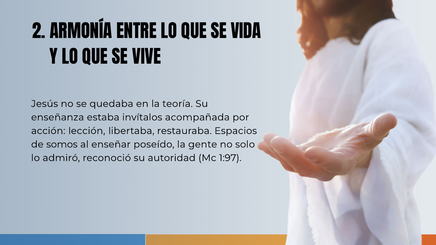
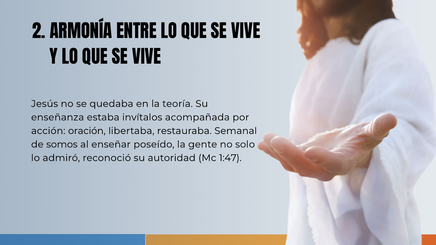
VIDA at (246, 32): VIDA -> VIVE
lección: lección -> oración
Espacios: Espacios -> Semanal
1:97: 1:97 -> 1:47
